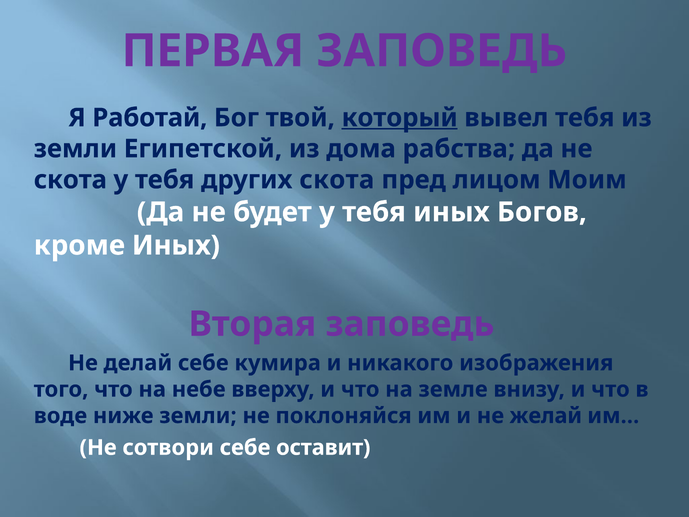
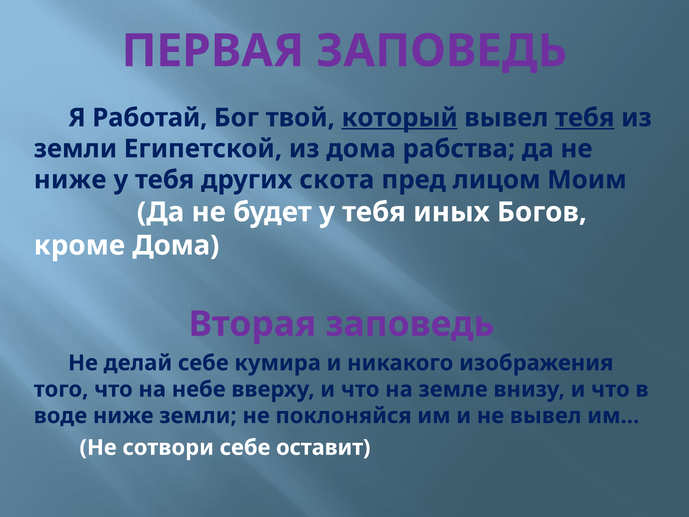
тебя at (585, 118) underline: none -> present
скота at (70, 180): скота -> ниже
кроме Иных: Иных -> Дома
не желай: желай -> вывел
